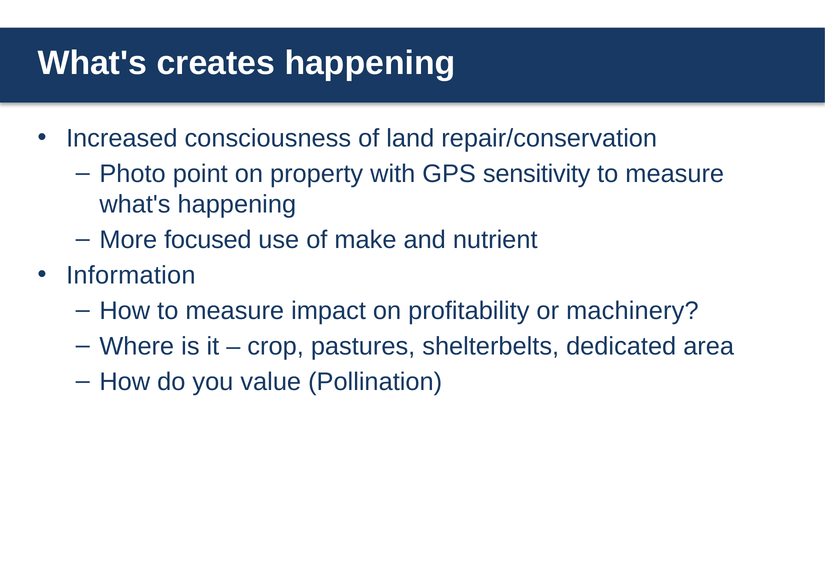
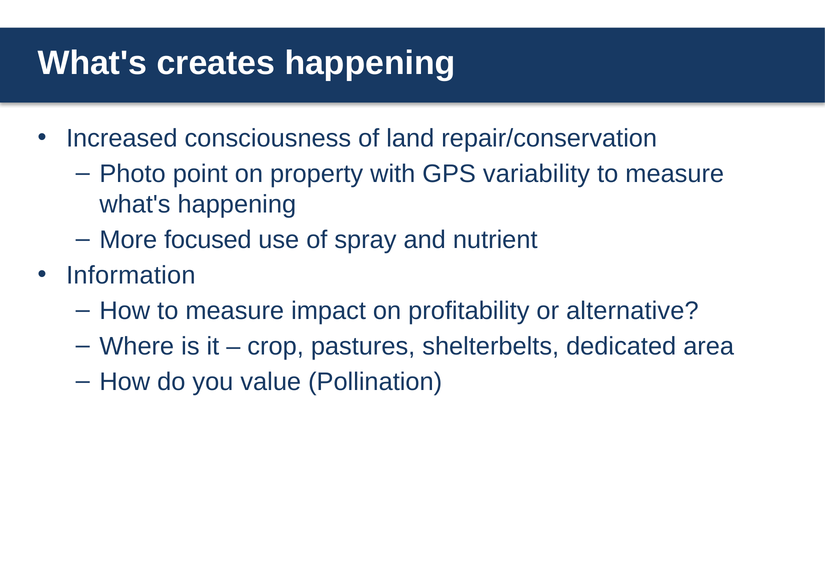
sensitivity: sensitivity -> variability
make: make -> spray
machinery: machinery -> alternative
